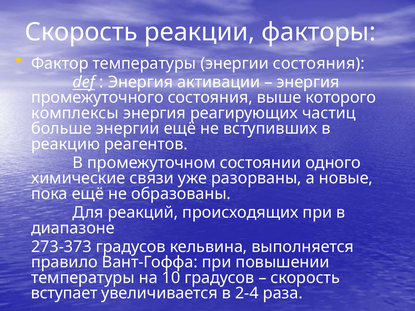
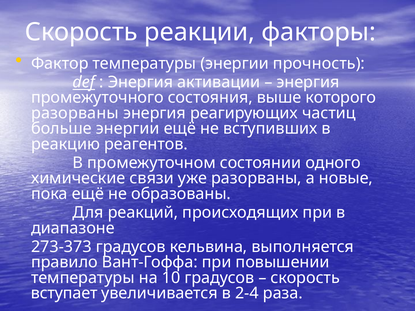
энергии состояния: состояния -> прочность
комплексы at (75, 113): комплексы -> разорваны
